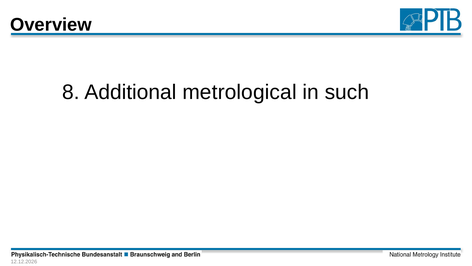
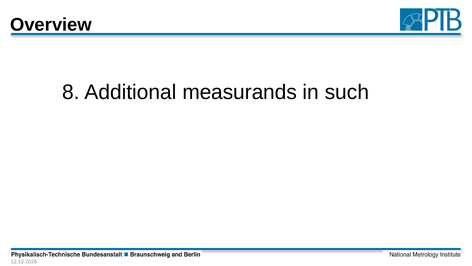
metrological: metrological -> measurands
